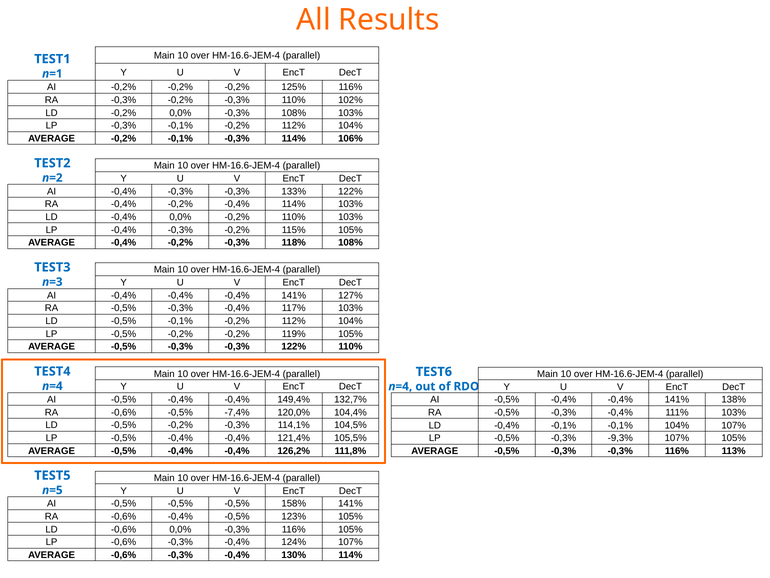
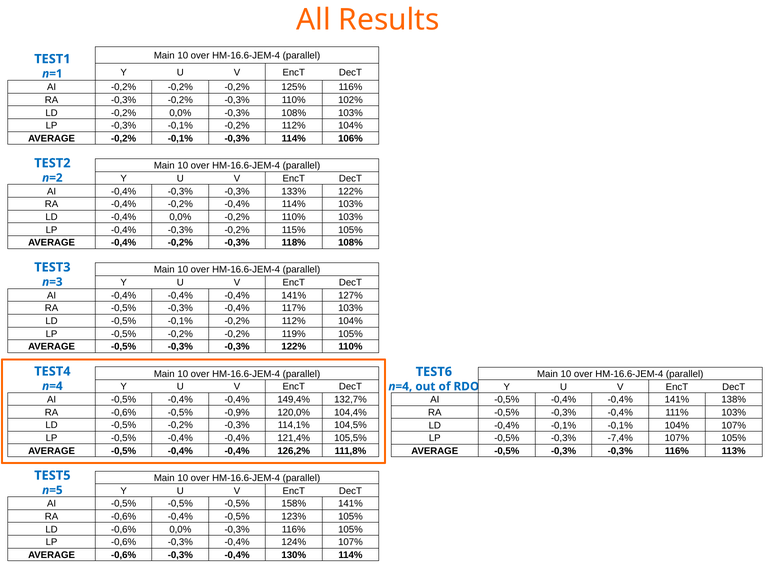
-7,4%: -7,4% -> -0,9%
-9,3%: -9,3% -> -7,4%
